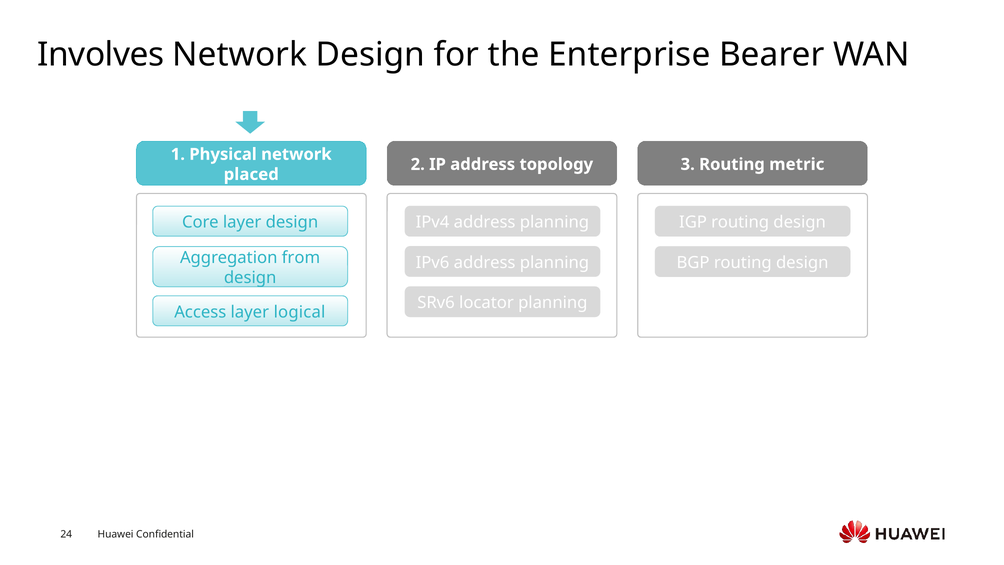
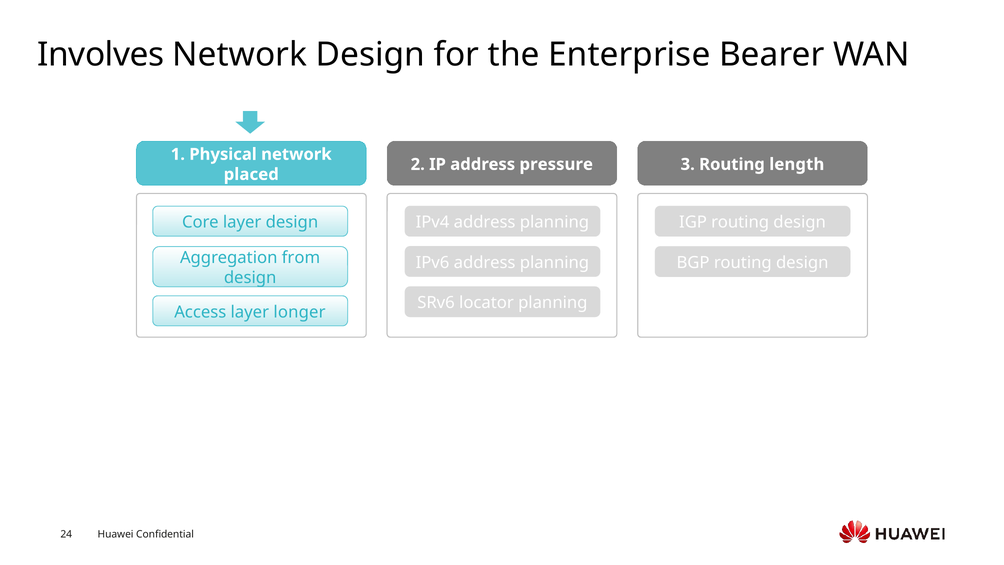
topology: topology -> pressure
metric: metric -> length
logical: logical -> longer
